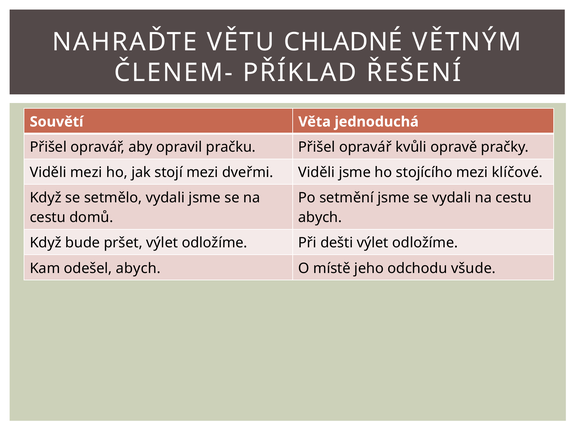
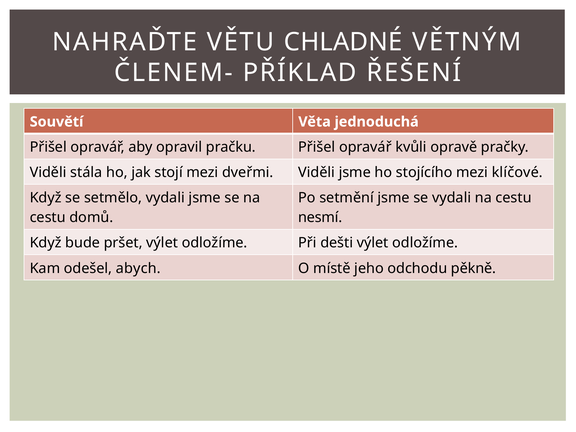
Viděli mezi: mezi -> stála
abych at (320, 218): abych -> nesmí
všude: všude -> pěkně
